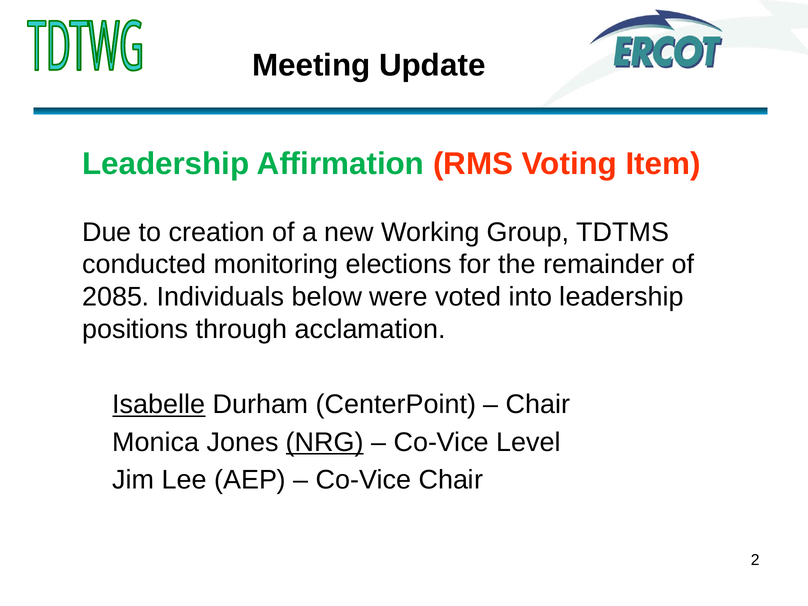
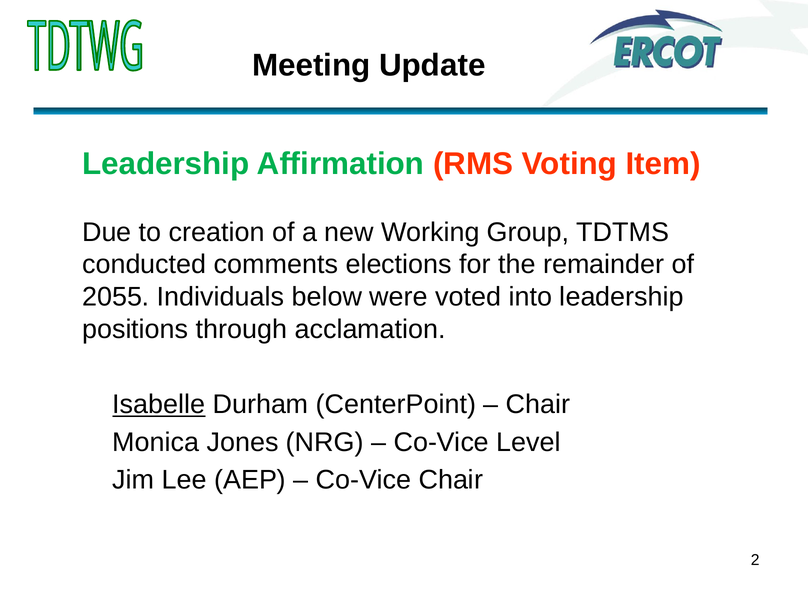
monitoring: monitoring -> comments
2085: 2085 -> 2055
NRG underline: present -> none
